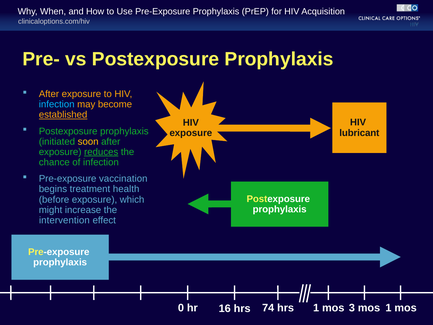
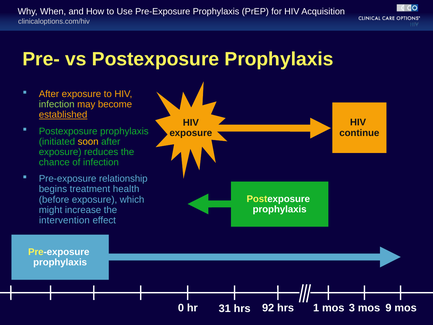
infection at (57, 104) colour: light blue -> light green
lubricant: lubricant -> continue
reduces underline: present -> none
vaccination: vaccination -> relationship
16: 16 -> 31
74: 74 -> 92
mos 1: 1 -> 9
